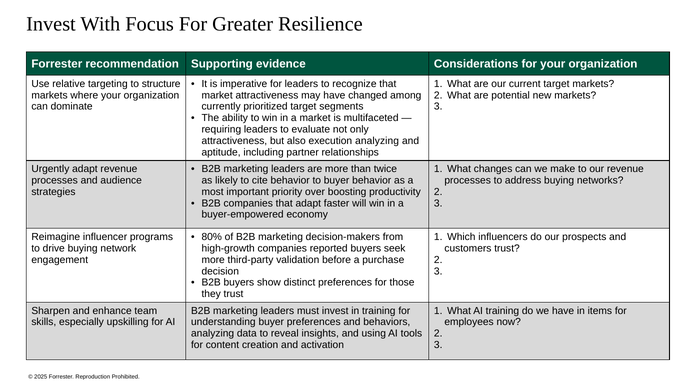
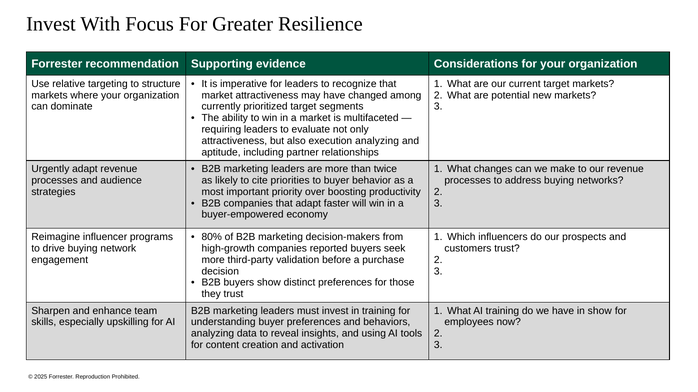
cite behavior: behavior -> priorities
in items: items -> show
